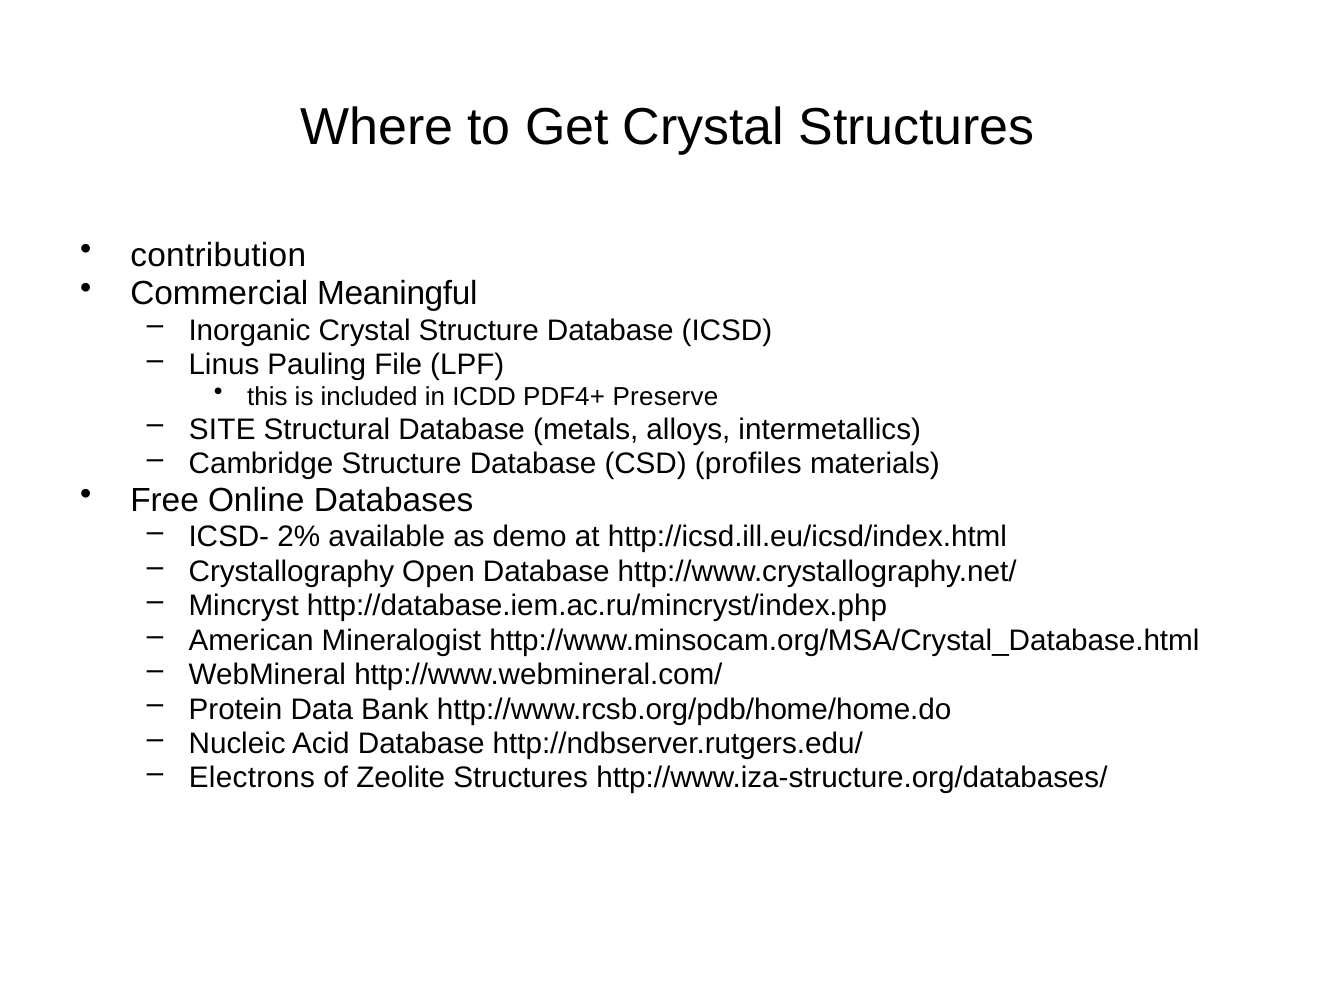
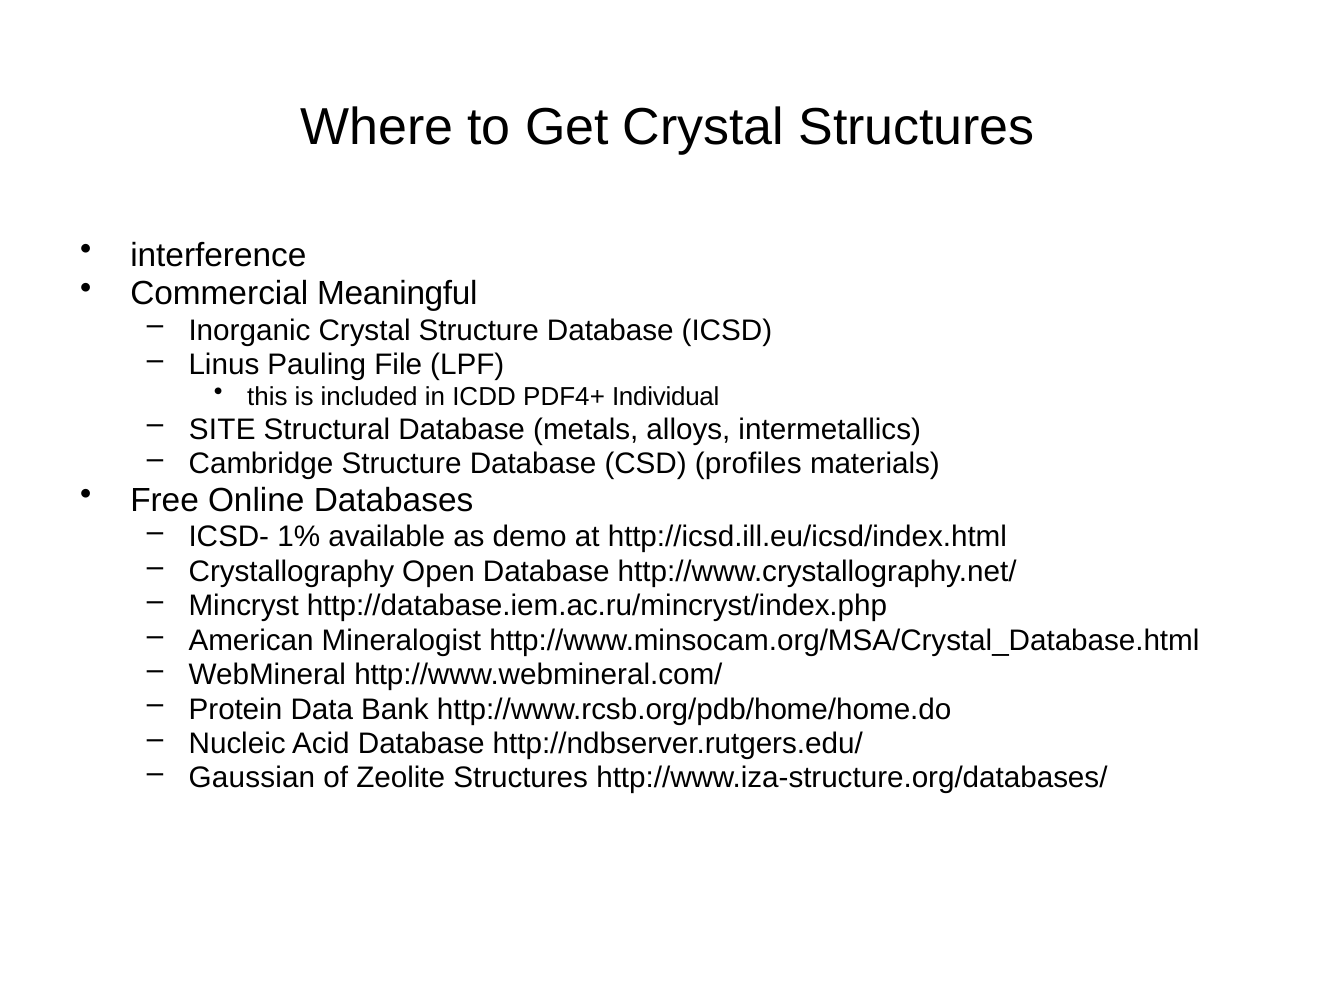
contribution: contribution -> interference
Preserve: Preserve -> Individual
2%: 2% -> 1%
Electrons: Electrons -> Gaussian
